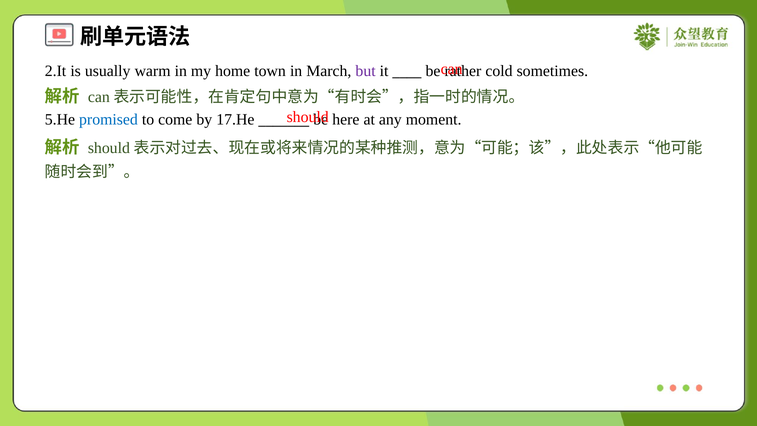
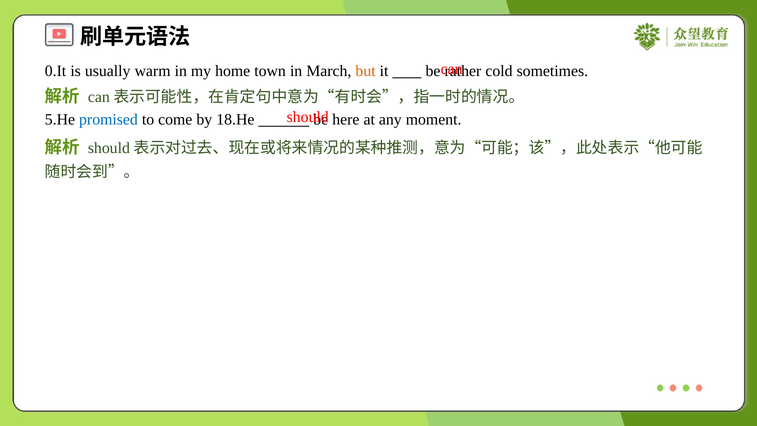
2.It: 2.It -> 0.It
but colour: purple -> orange
17.He: 17.He -> 18.He
